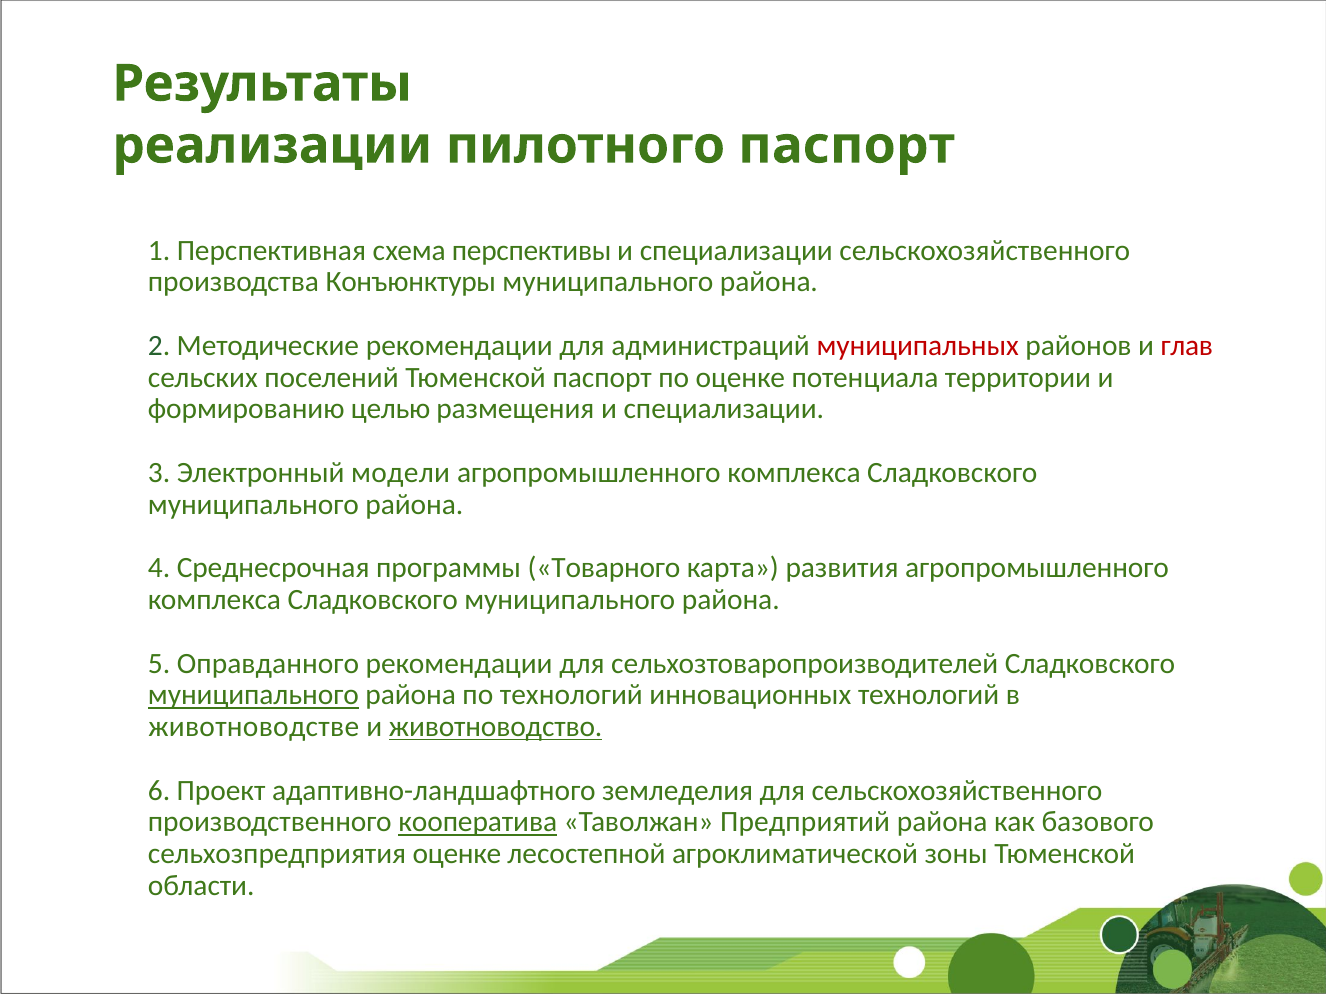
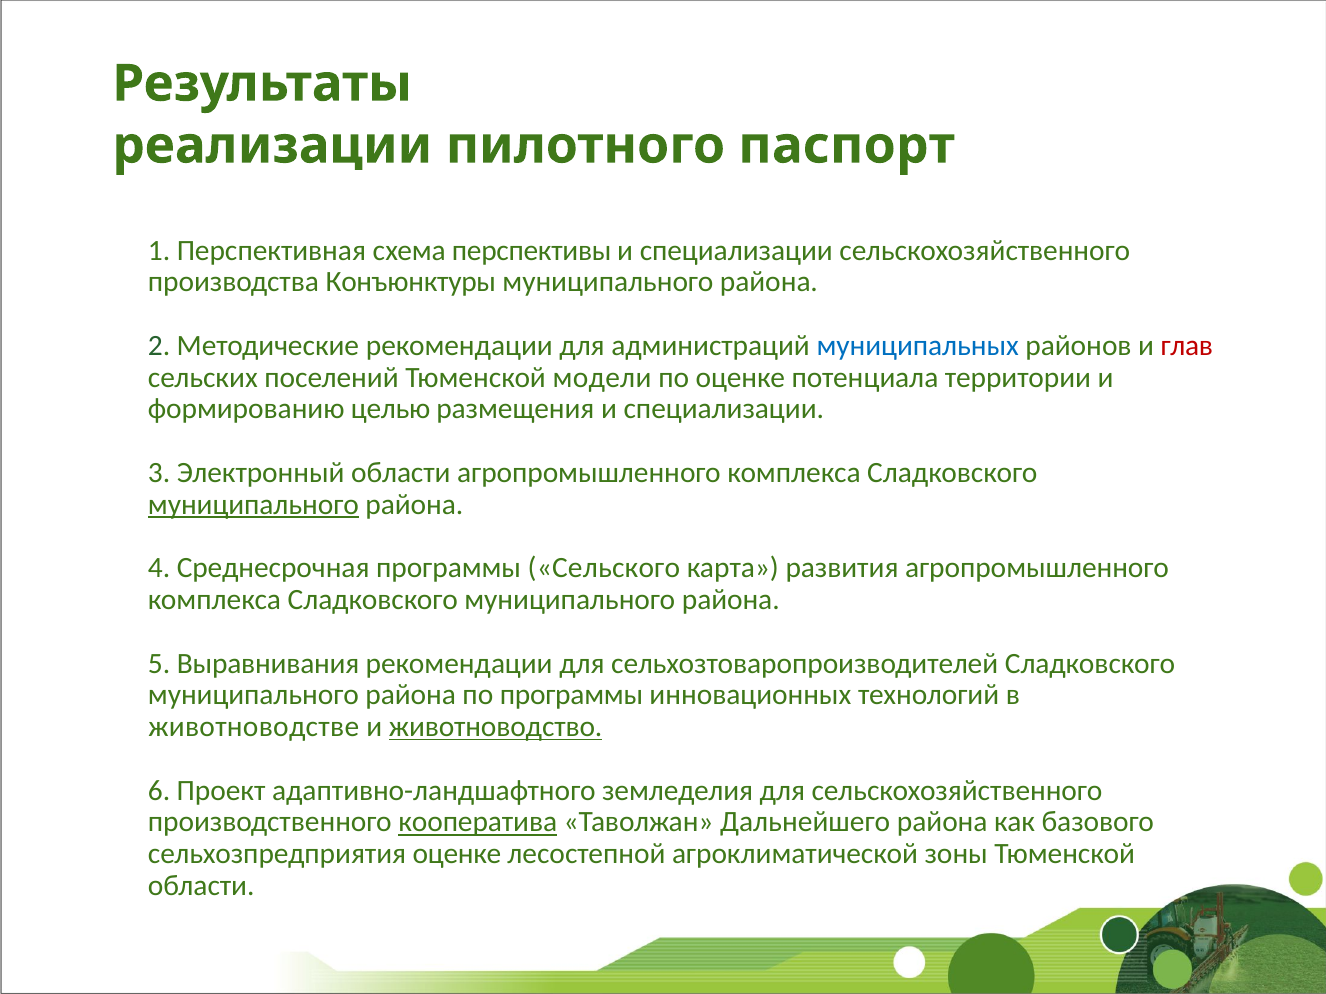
муниципальных colour: red -> blue
Тюменской паспорт: паспорт -> модели
Электронный модели: модели -> области
муниципального at (253, 505) underline: none -> present
Товарного: Товарного -> Сельского
Оправданного: Оправданного -> Выравнивания
муниципального at (253, 696) underline: present -> none
по технологий: технологий -> программы
Предприятий: Предприятий -> Дальнейшего
